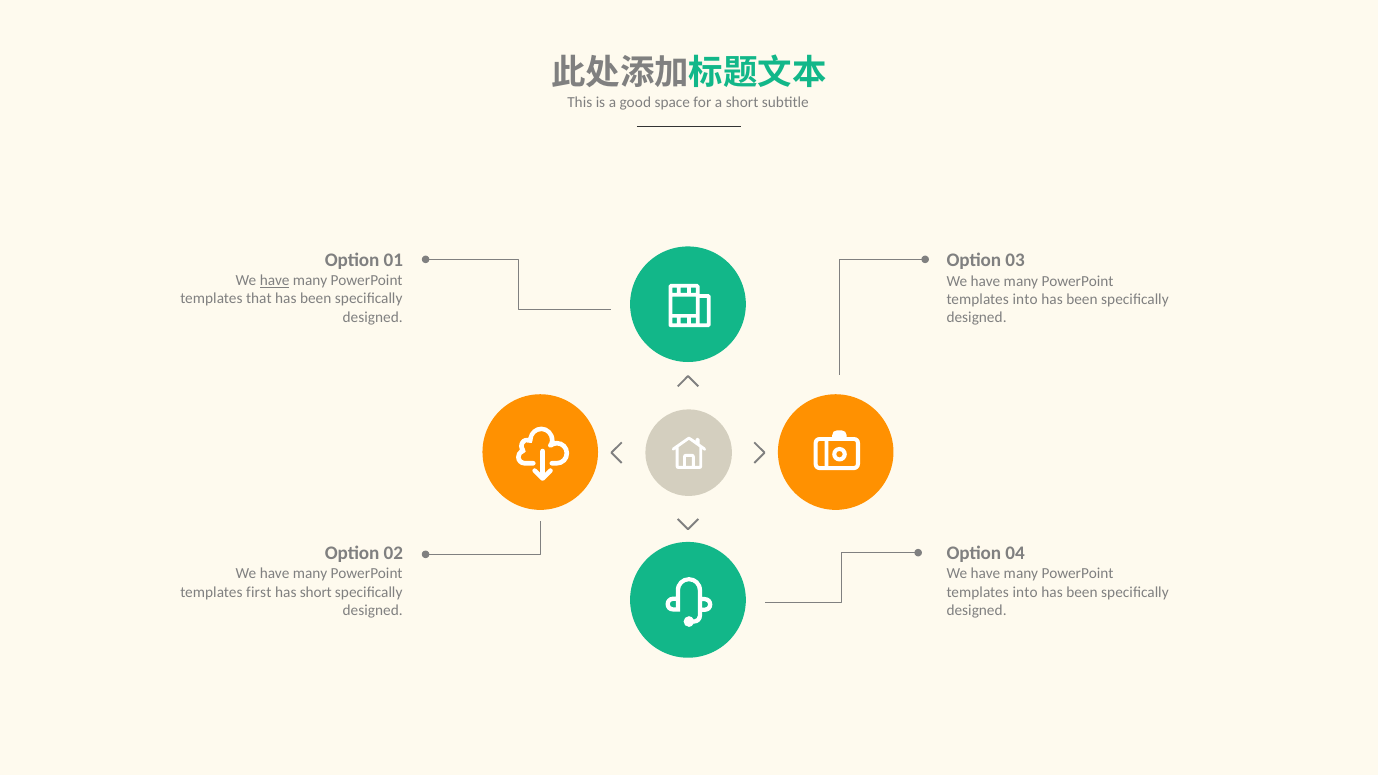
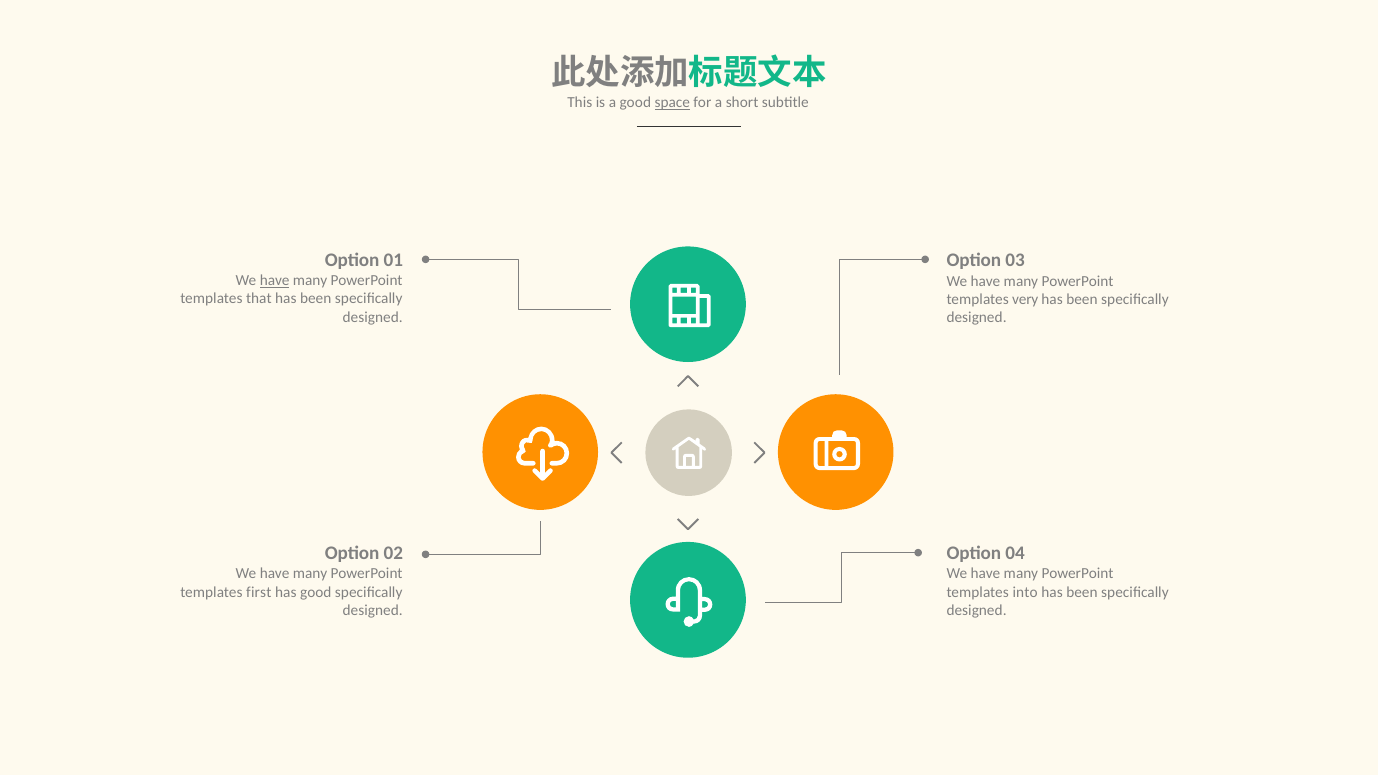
space underline: none -> present
into at (1025, 299): into -> very
has short: short -> good
